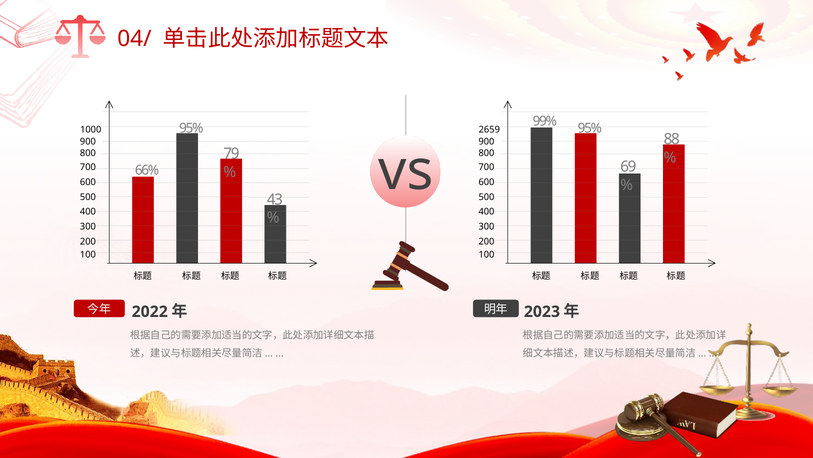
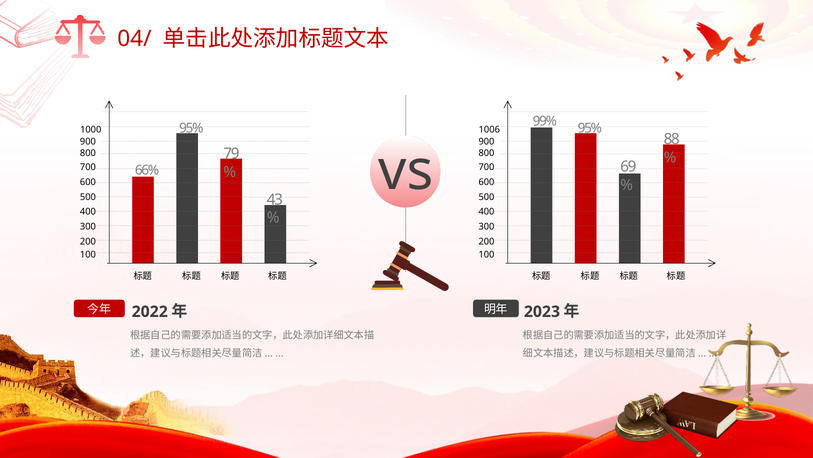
2659: 2659 -> 1006
